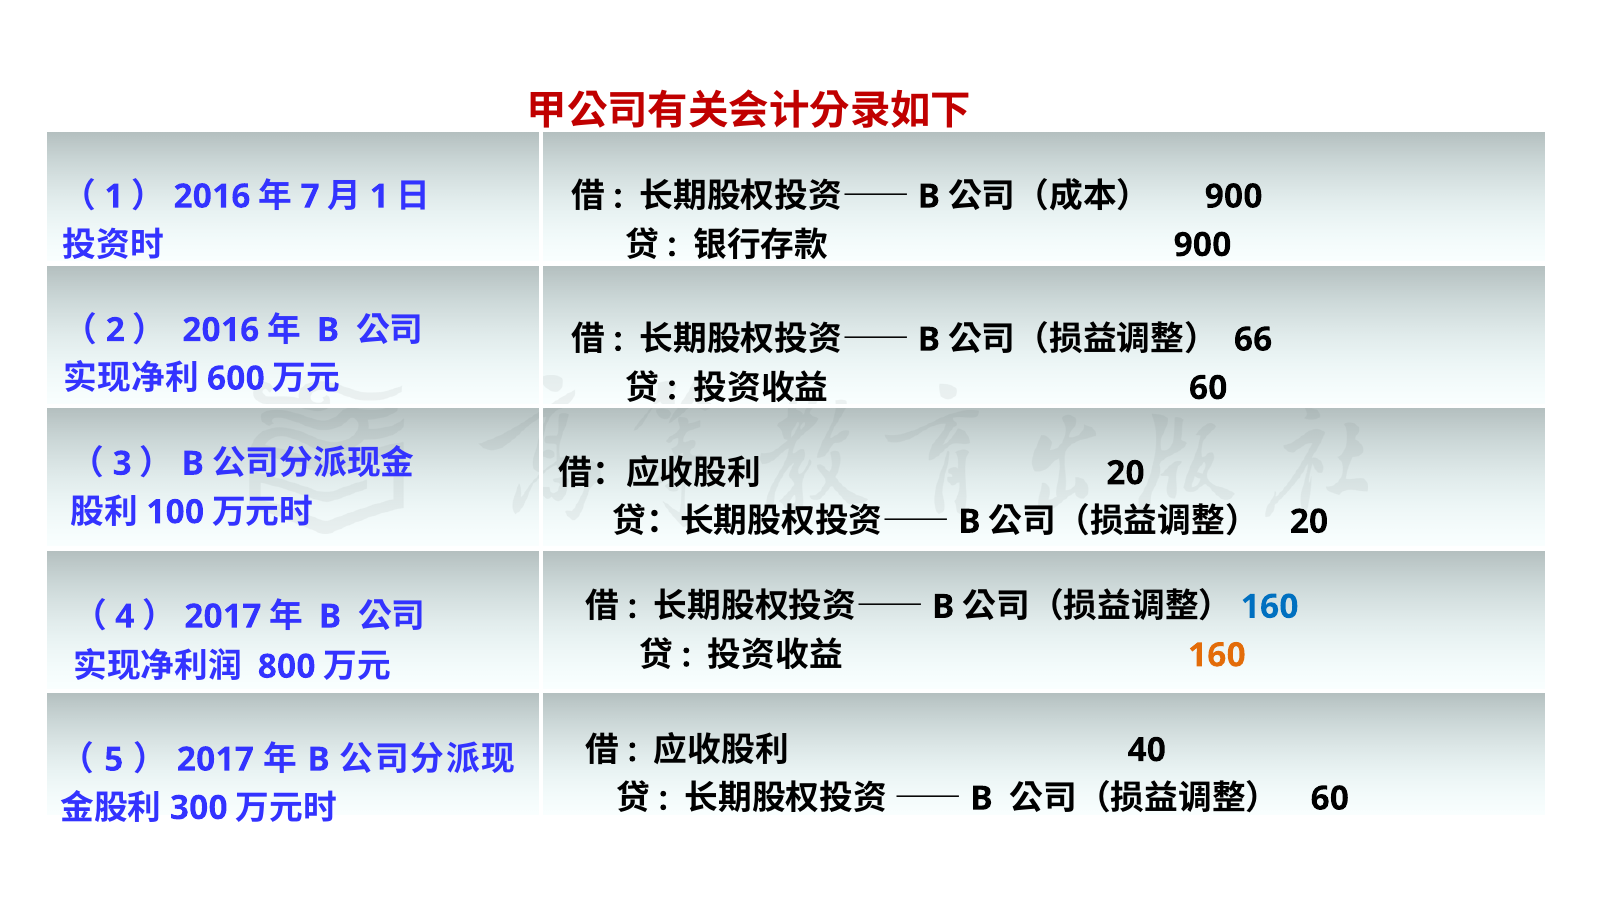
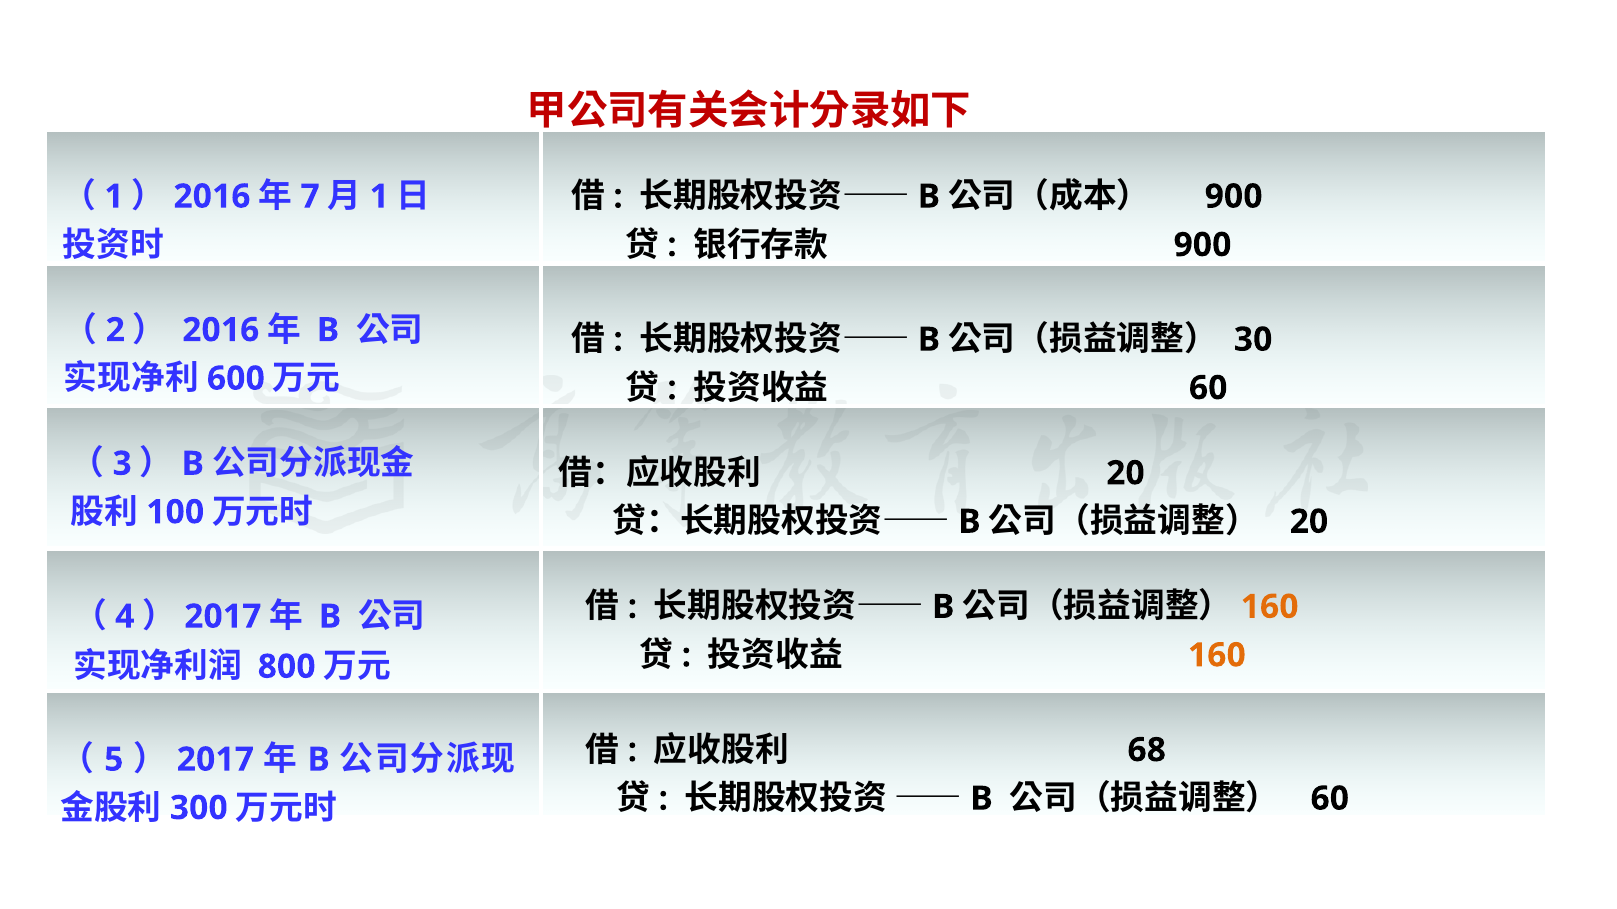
66: 66 -> 30
160 at (1270, 607) colour: blue -> orange
40: 40 -> 68
